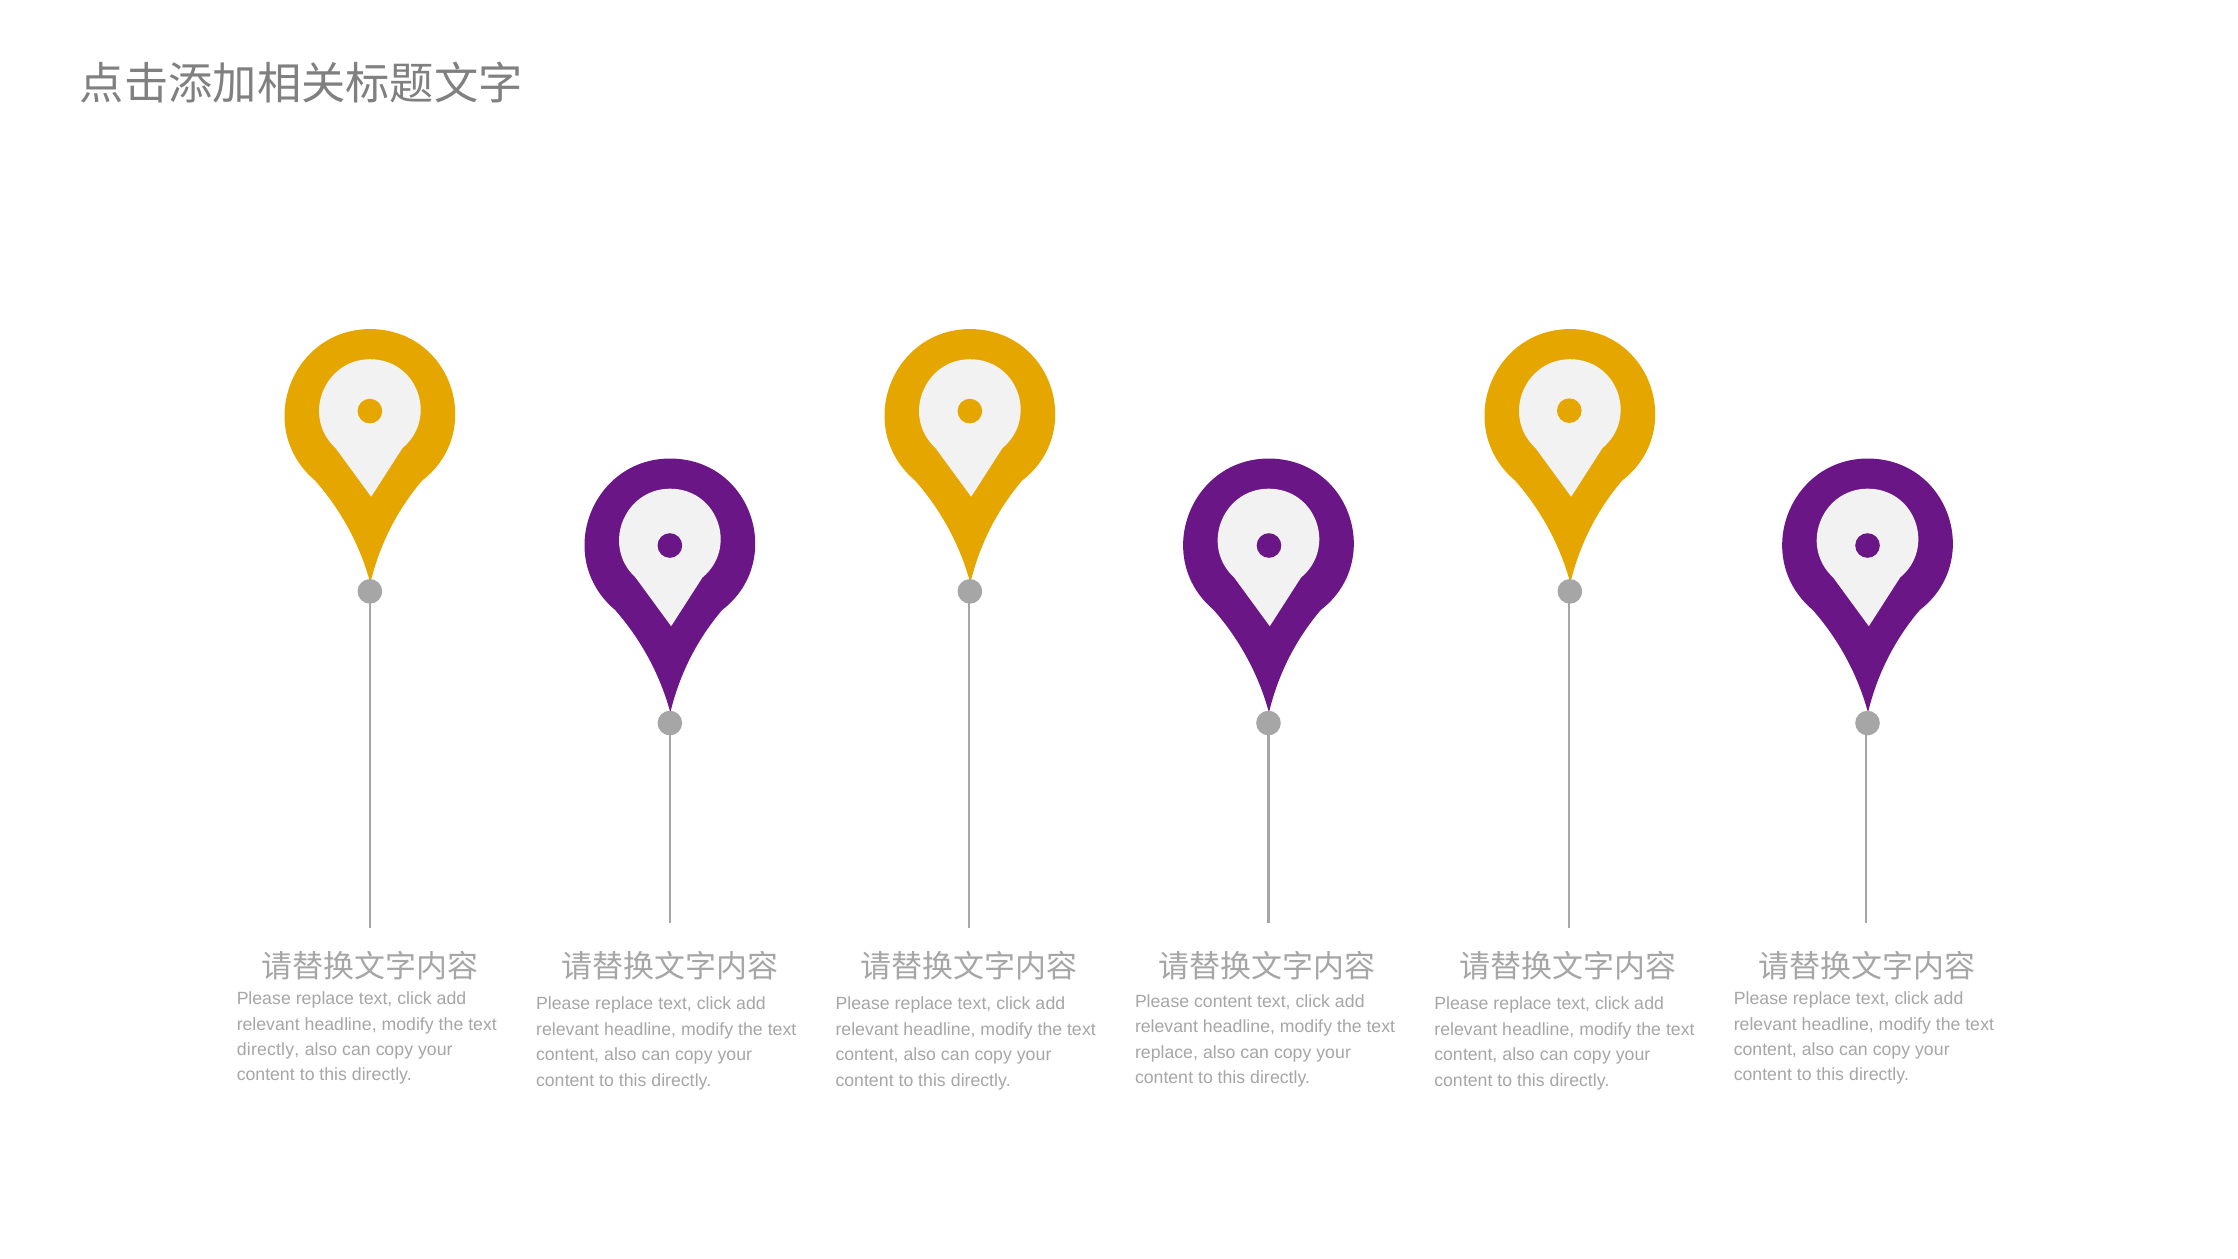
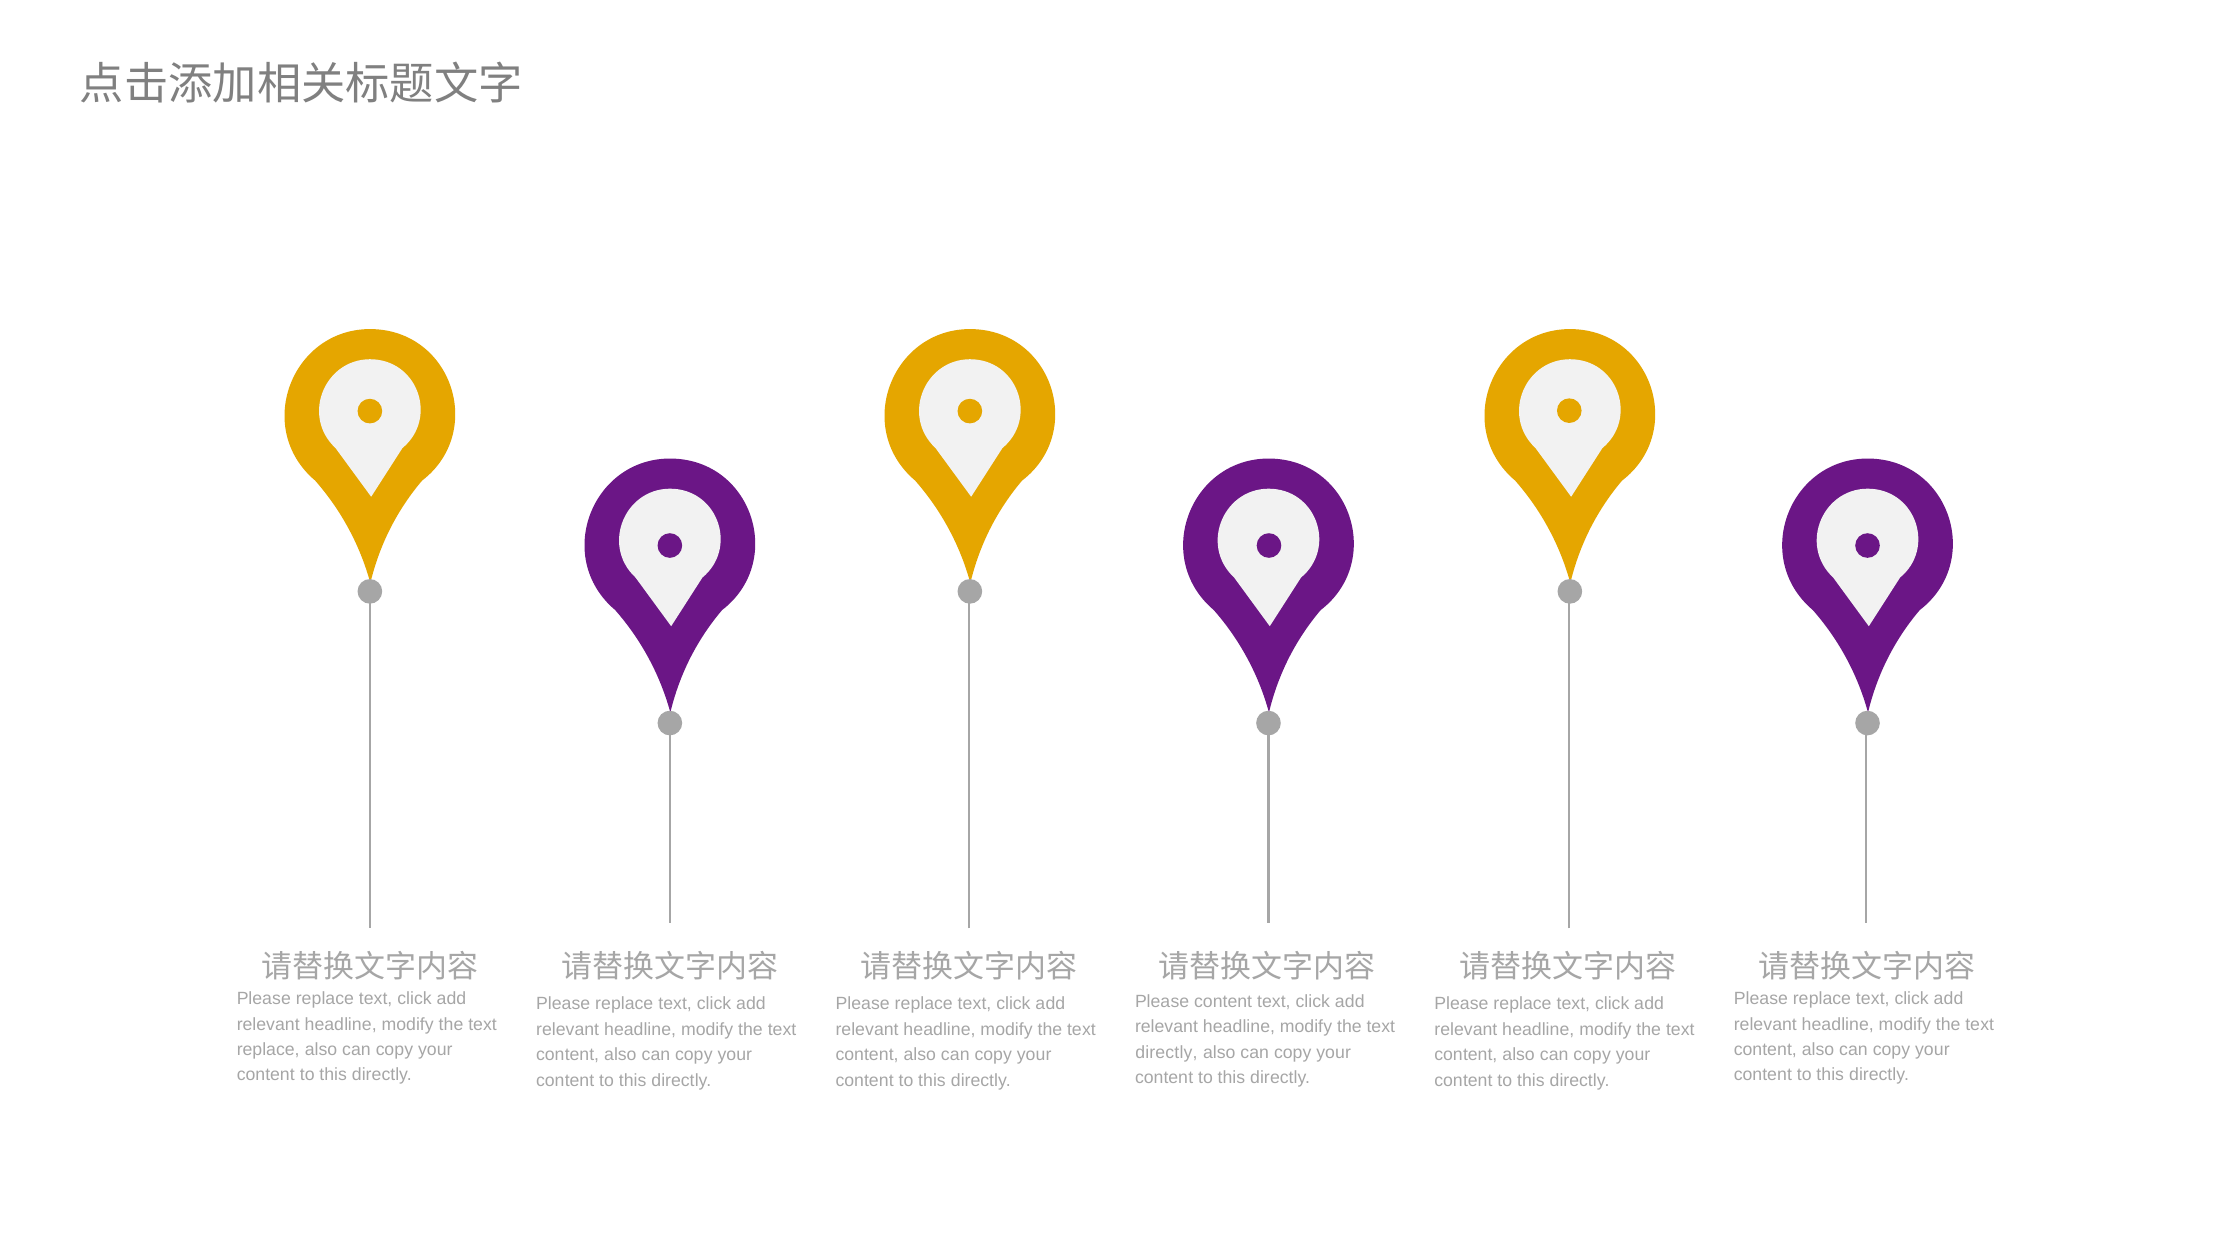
directly at (268, 1050): directly -> replace
replace at (1167, 1052): replace -> directly
